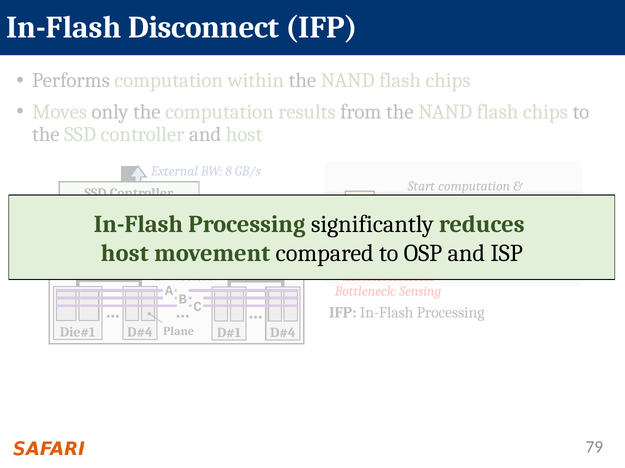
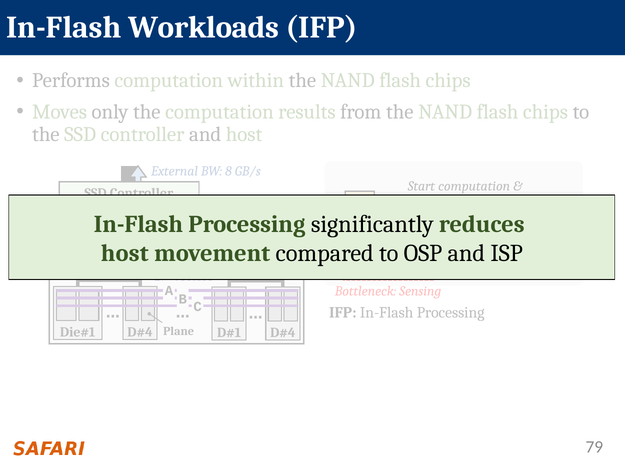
Disconnect: Disconnect -> Workloads
